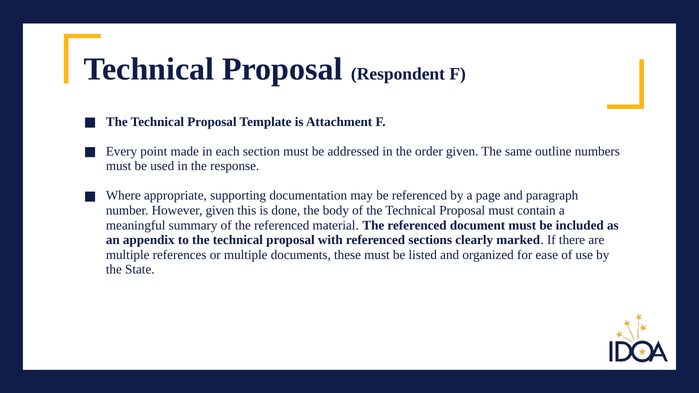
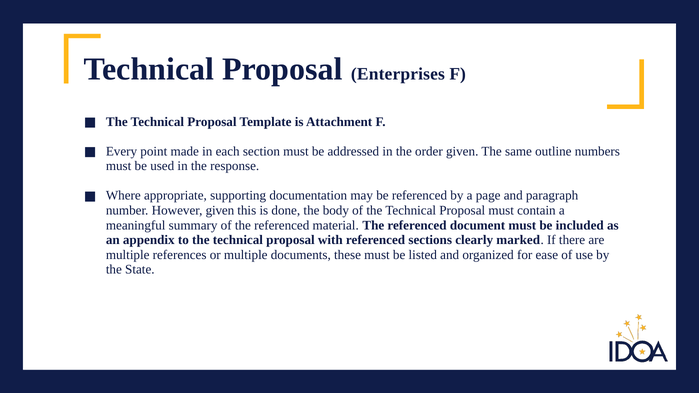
Respondent: Respondent -> Enterprises
